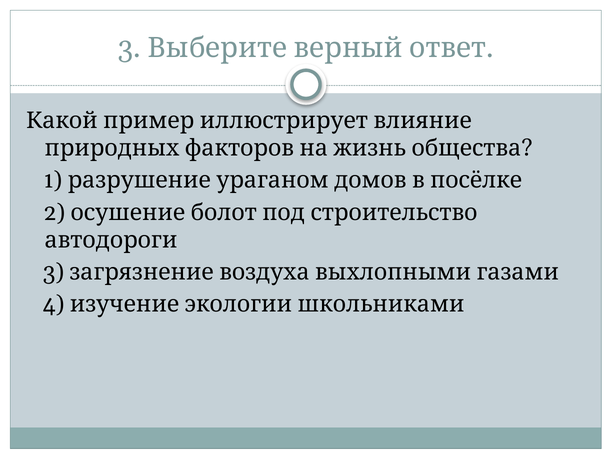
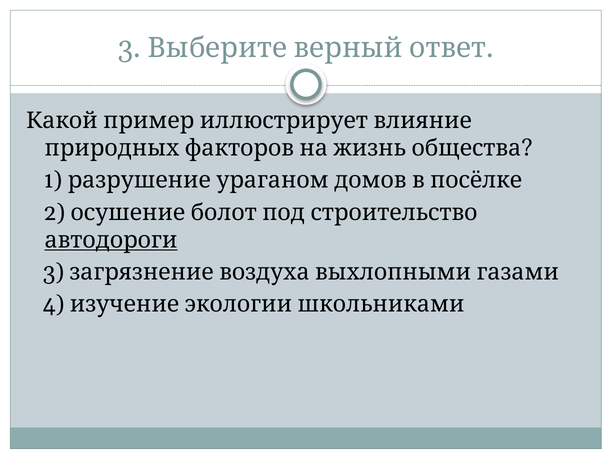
автодороги underline: none -> present
